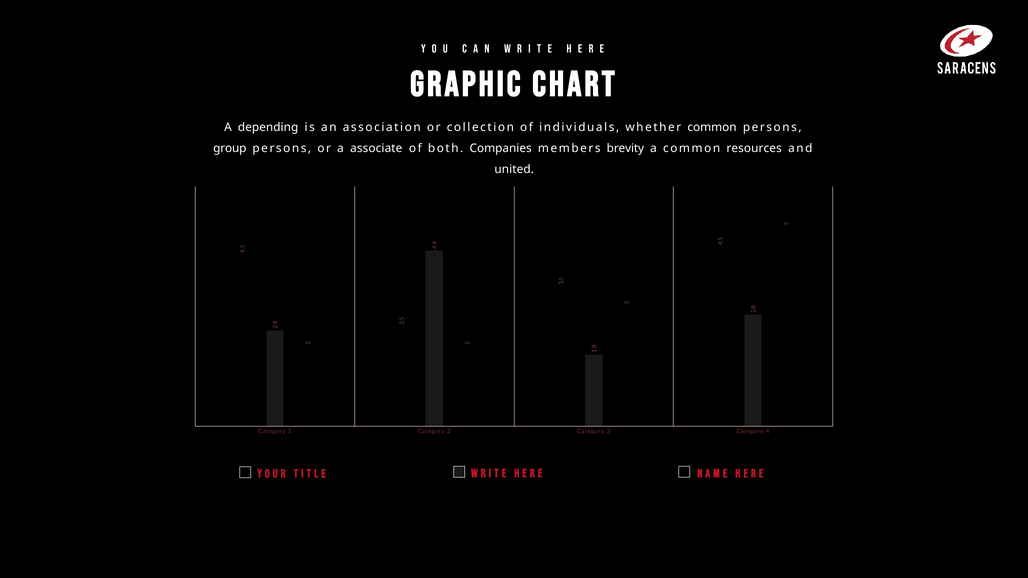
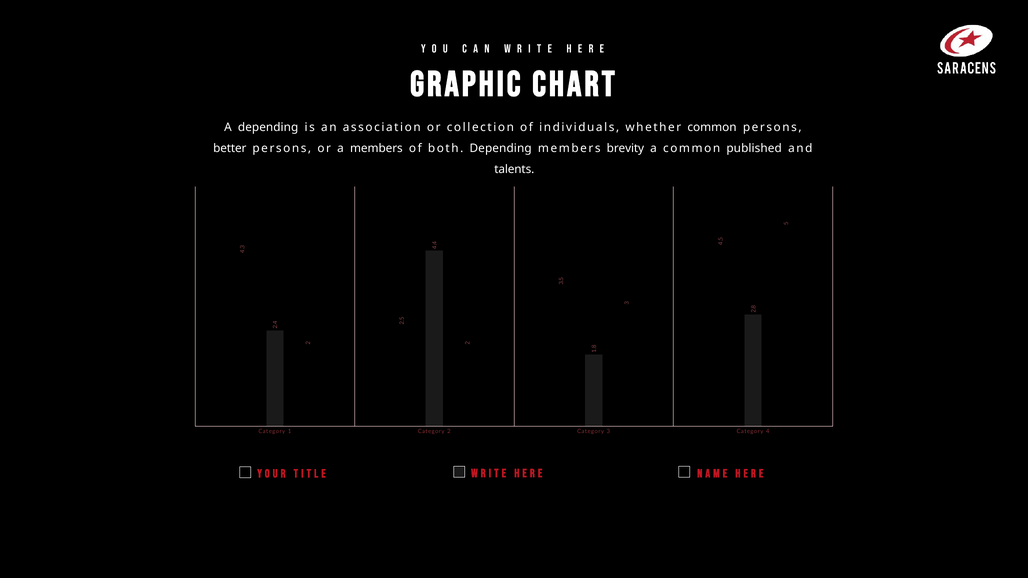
group: group -> better
a associate: associate -> members
both Companies: Companies -> Depending
resources: resources -> published
united: united -> talents
